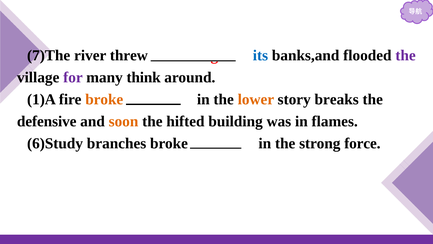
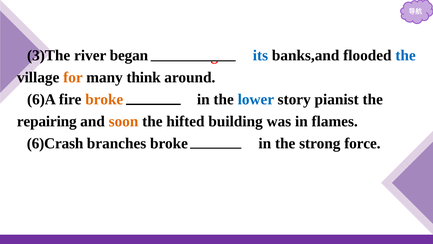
7)The: 7)The -> 3)The
threw: threw -> began
the at (406, 55) colour: purple -> blue
for colour: purple -> orange
1)A: 1)A -> 6)A
lower colour: orange -> blue
breaks: breaks -> pianist
defensive: defensive -> repairing
6)Study: 6)Study -> 6)Crash
